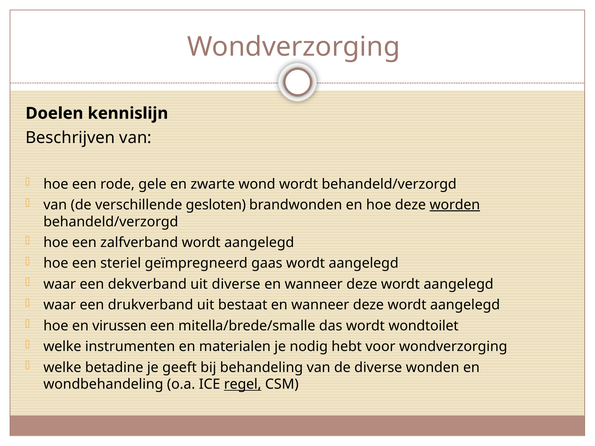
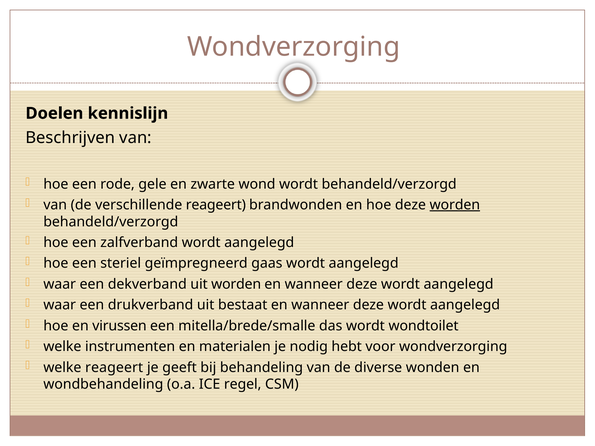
verschillende gesloten: gesloten -> reageert
uit diverse: diverse -> worden
welke betadine: betadine -> reageert
regel underline: present -> none
